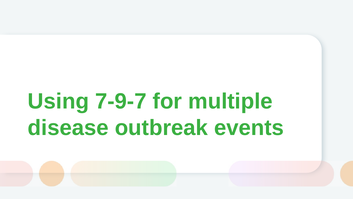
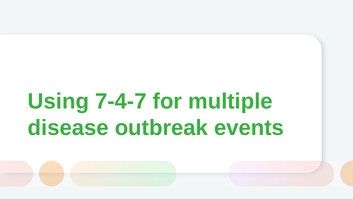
7-9-7: 7-9-7 -> 7-4-7
